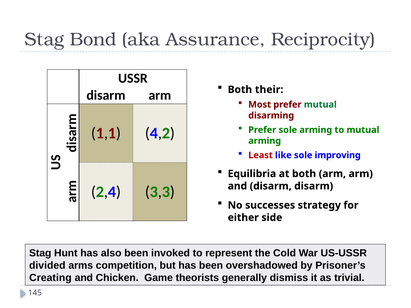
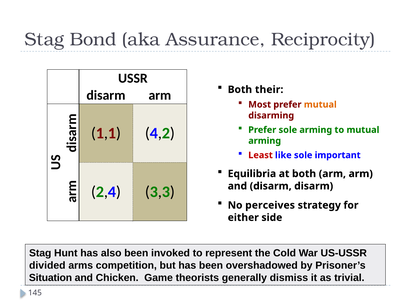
mutual at (320, 105) colour: green -> orange
improving: improving -> important
successes: successes -> perceives
Creating: Creating -> Situation
